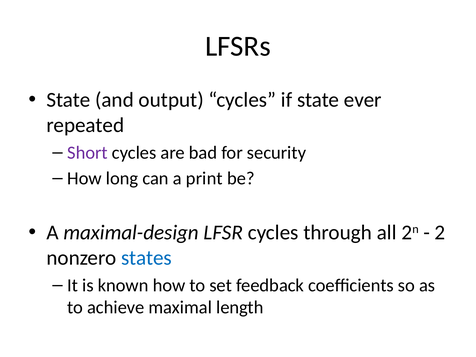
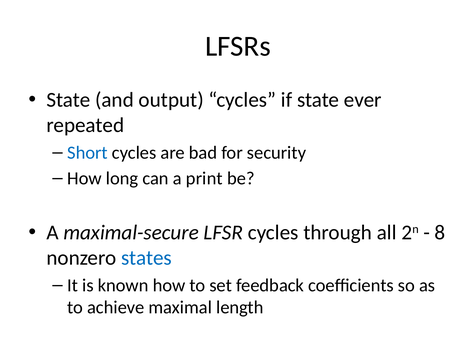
Short colour: purple -> blue
maximal-design: maximal-design -> maximal-secure
2: 2 -> 8
